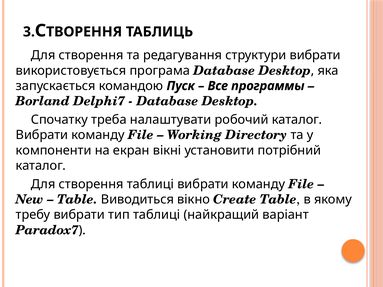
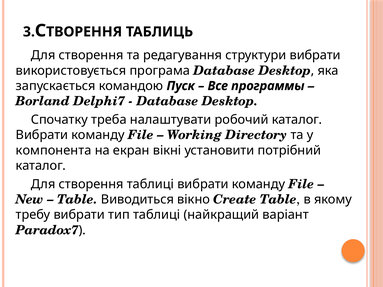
компоненти: компоненти -> компонента
